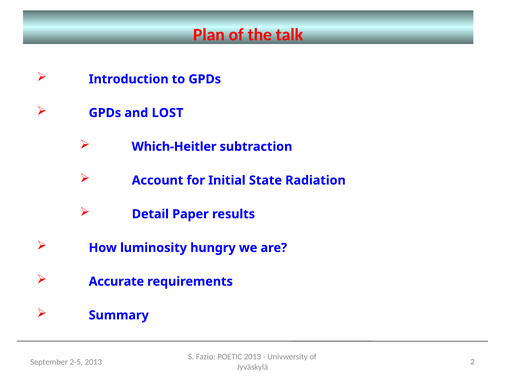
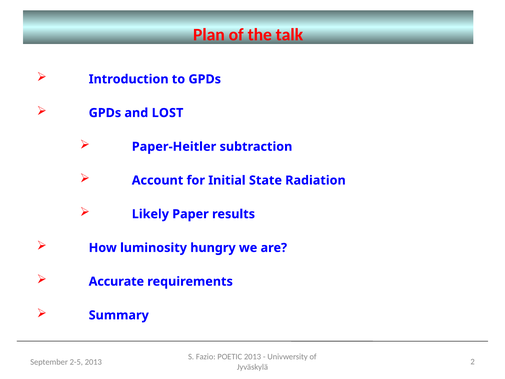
Which-Heitler: Which-Heitler -> Paper-Heitler
Detail: Detail -> Likely
